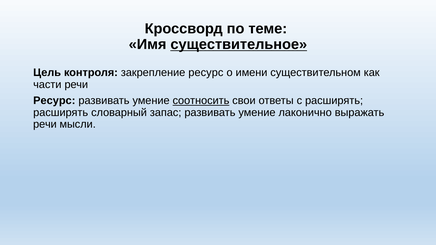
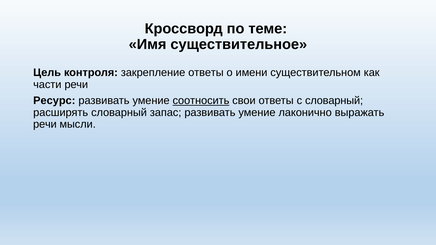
существительное underline: present -> none
закрепление ресурс: ресурс -> ответы
с расширять: расширять -> словарный
